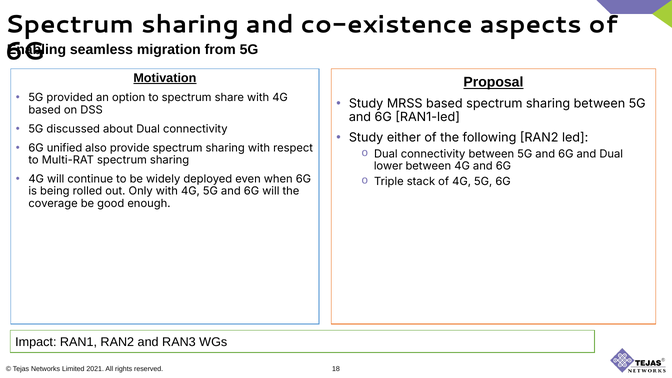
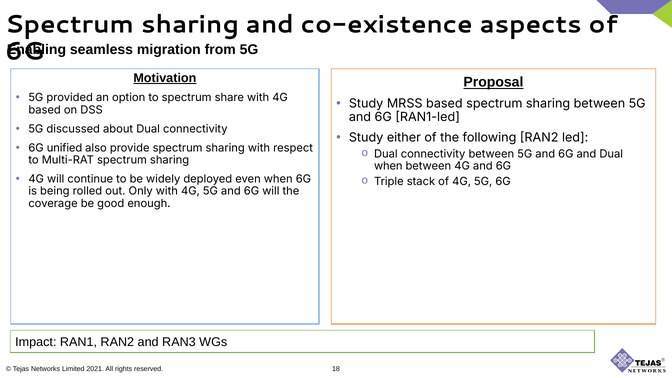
lower at (388, 166): lower -> when
